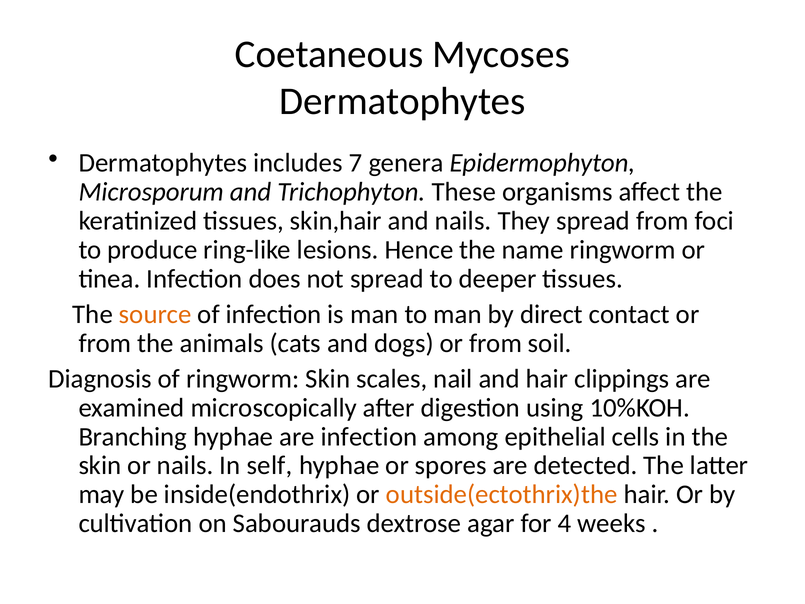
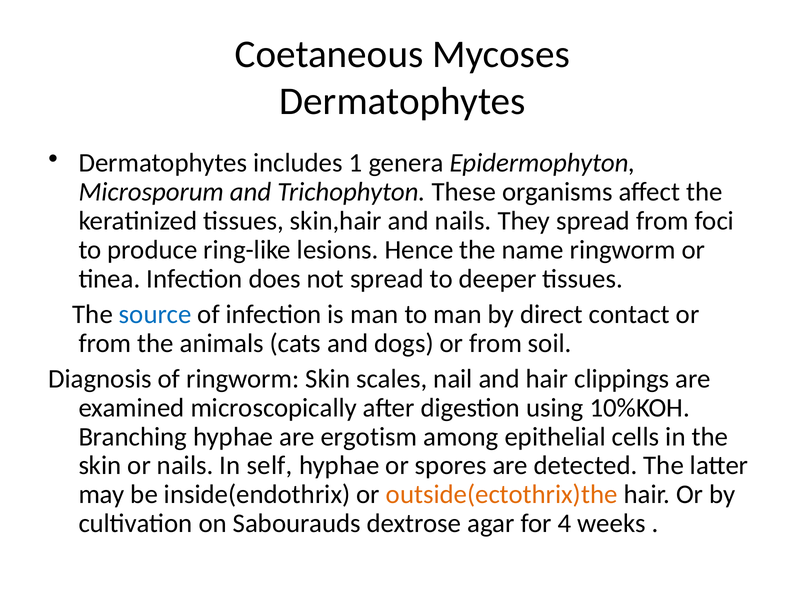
7: 7 -> 1
source colour: orange -> blue
are infection: infection -> ergotism
